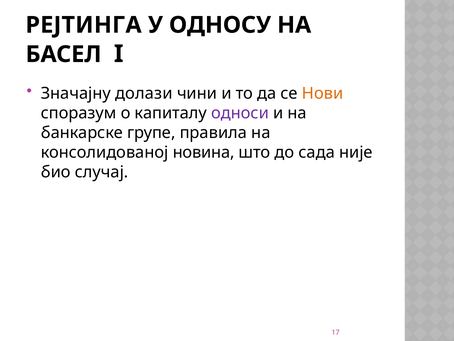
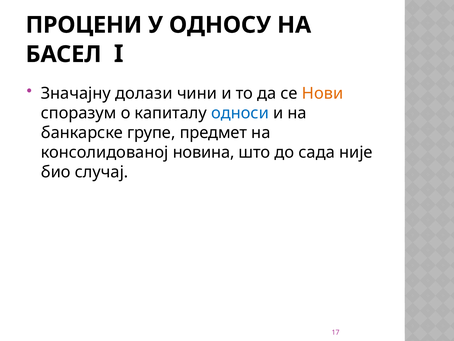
РЕЈТИНГА: РЕЈТИНГА -> ПРОЦЕНИ
односи colour: purple -> blue
правила: правила -> предмет
